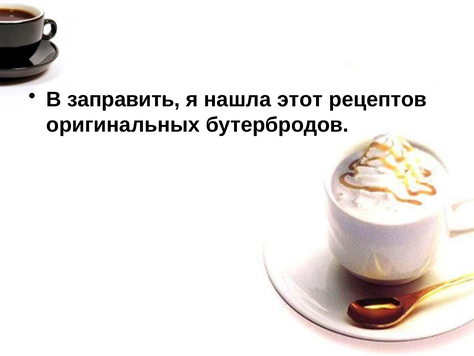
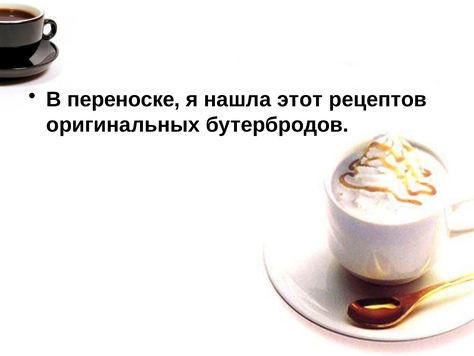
заправить: заправить -> переноске
